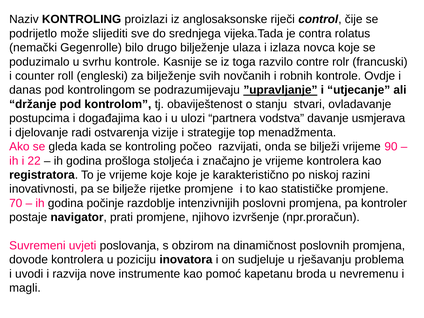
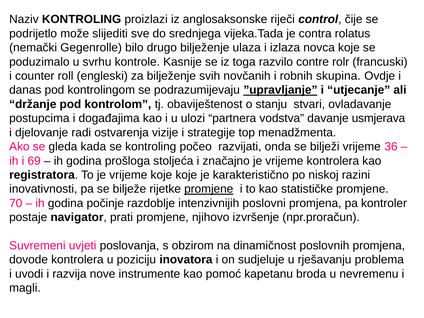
robnih kontrole: kontrole -> skupina
90: 90 -> 36
22: 22 -> 69
promjene at (209, 189) underline: none -> present
